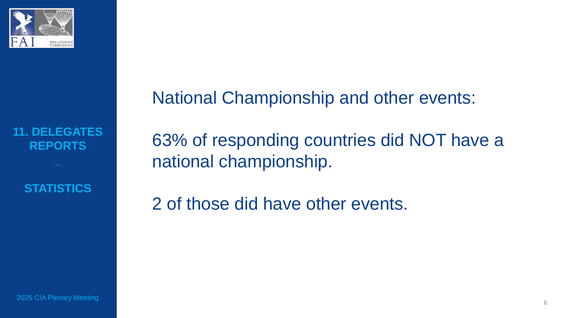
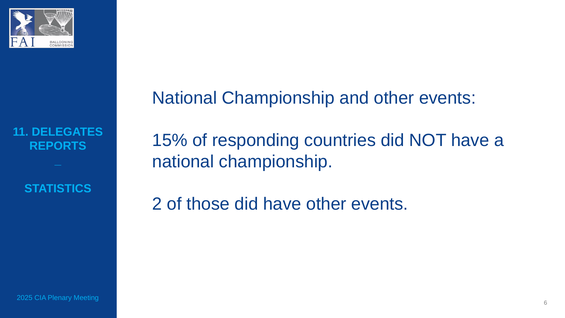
63%: 63% -> 15%
